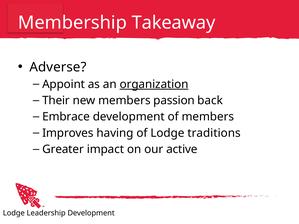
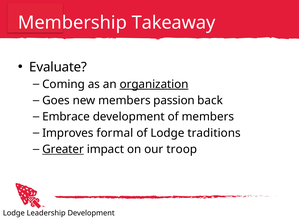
Adverse: Adverse -> Evaluate
Appoint: Appoint -> Coming
Their: Their -> Goes
having: having -> formal
Greater underline: none -> present
active: active -> troop
